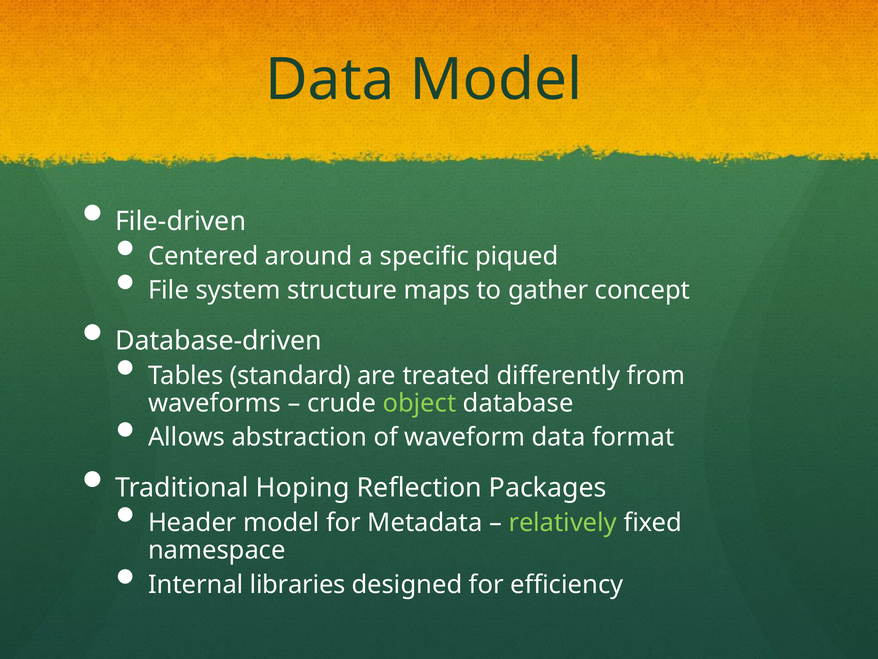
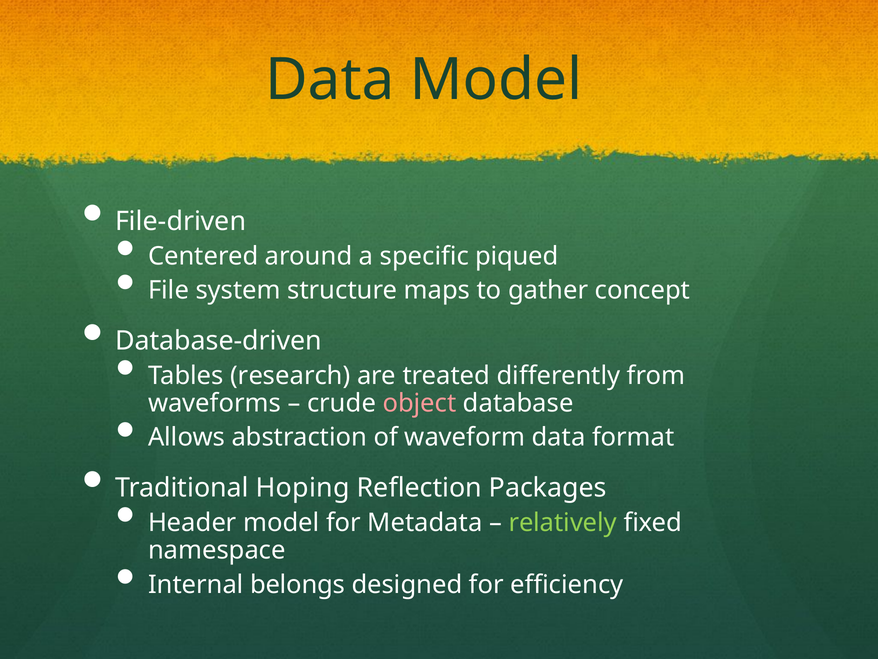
standard: standard -> research
object colour: light green -> pink
libraries: libraries -> belongs
